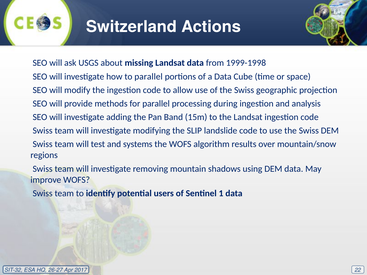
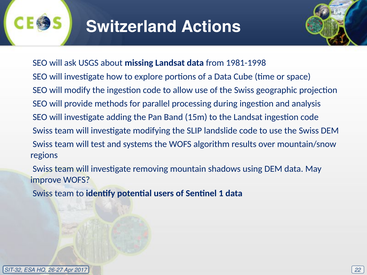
1999-1998: 1999-1998 -> 1981-1998
to parallel: parallel -> explore
